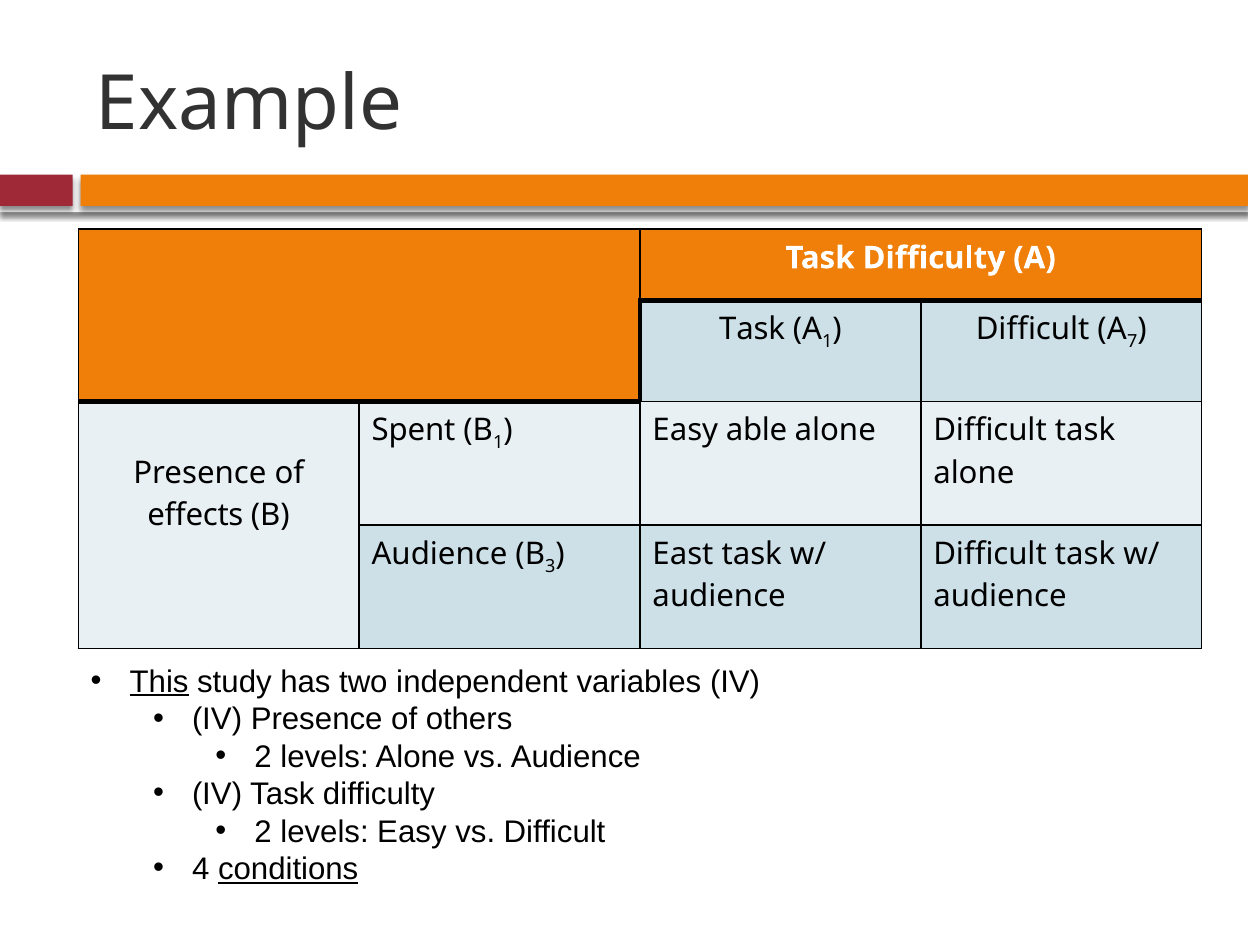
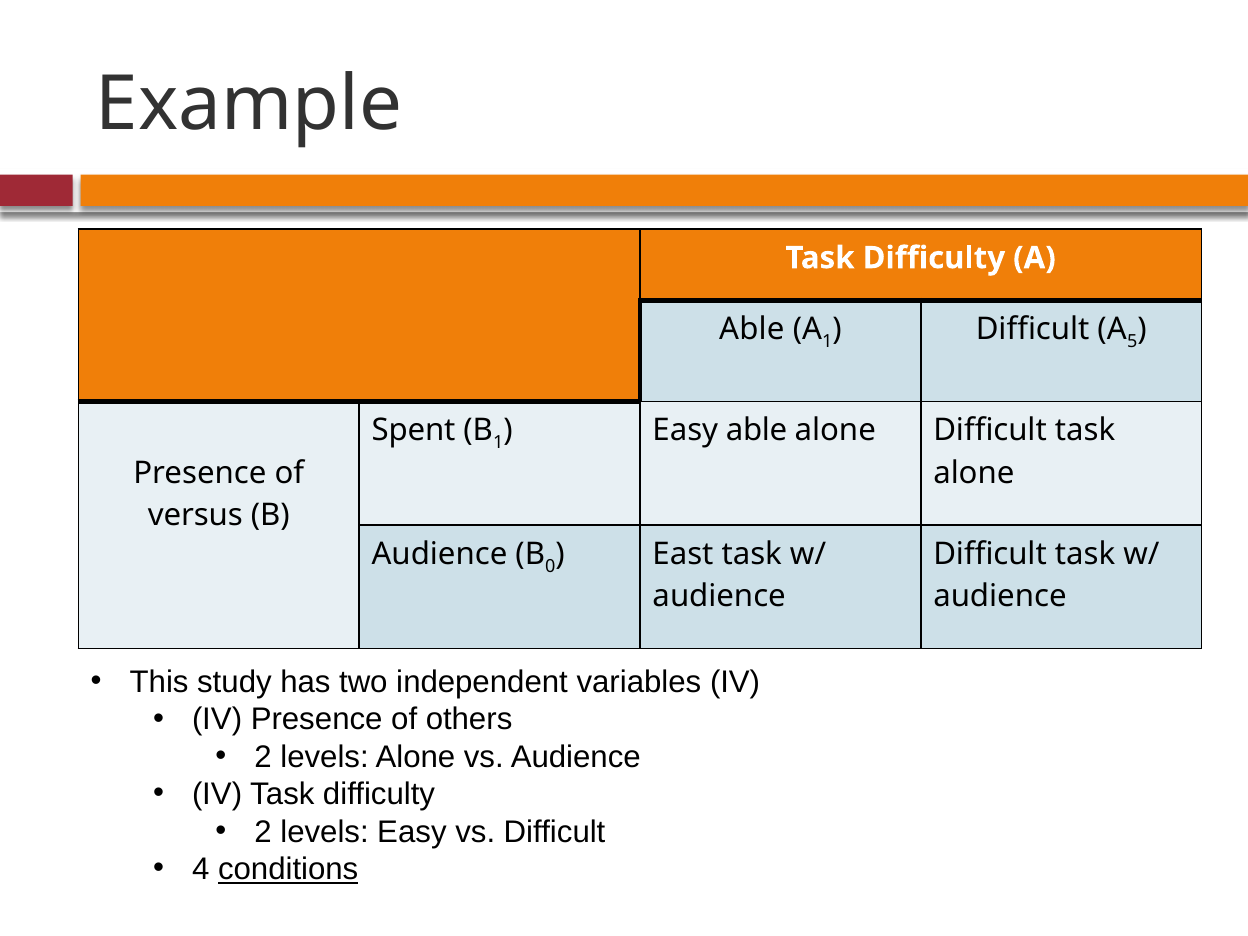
Task at (752, 329): Task -> Able
7: 7 -> 5
effects: effects -> versus
3: 3 -> 0
This underline: present -> none
